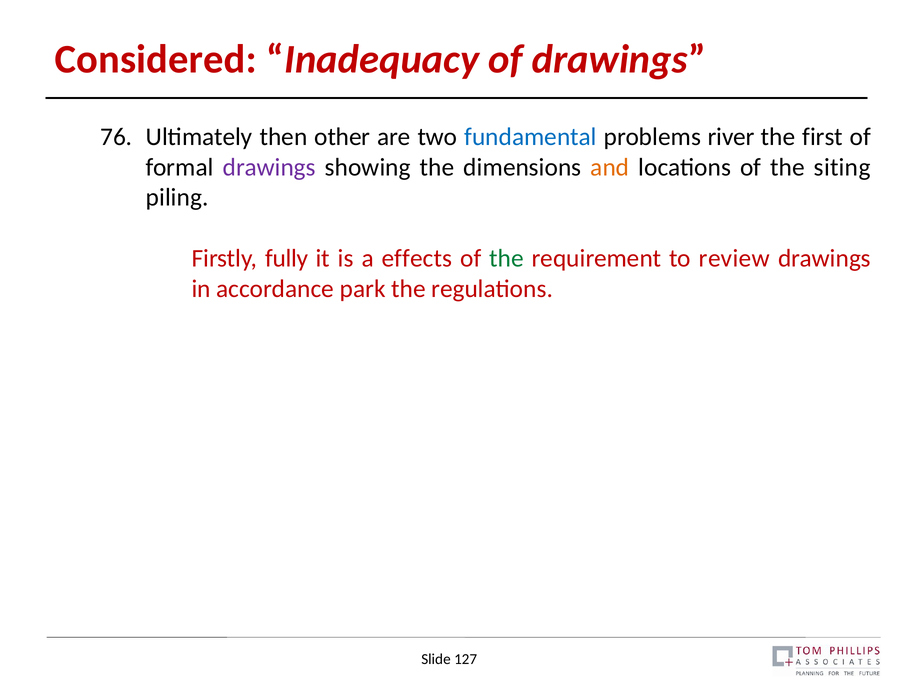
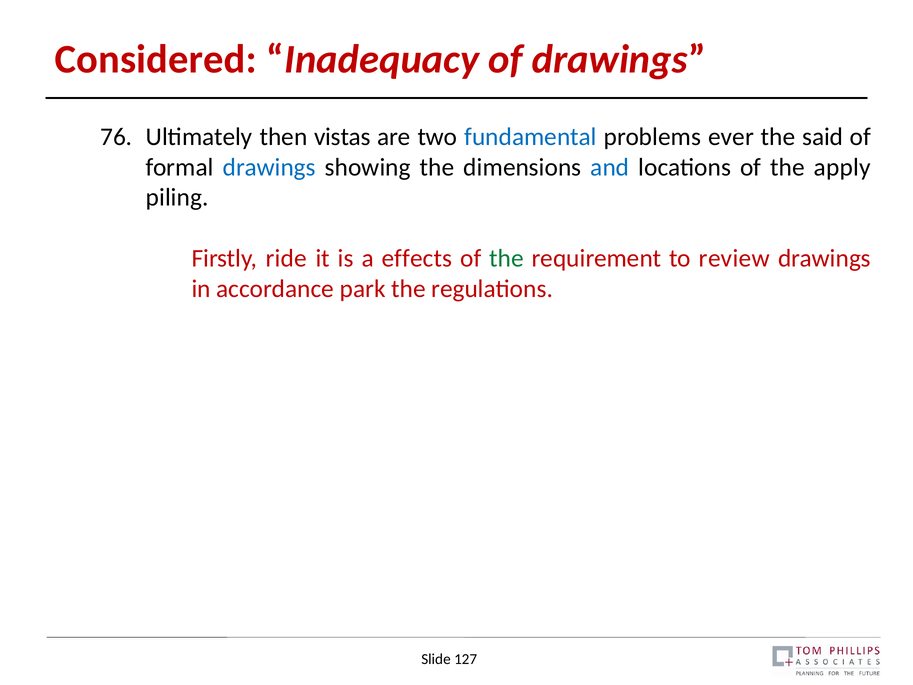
other: other -> vistas
river: river -> ever
first: first -> said
drawings at (269, 167) colour: purple -> blue
and colour: orange -> blue
siting: siting -> apply
fully: fully -> ride
